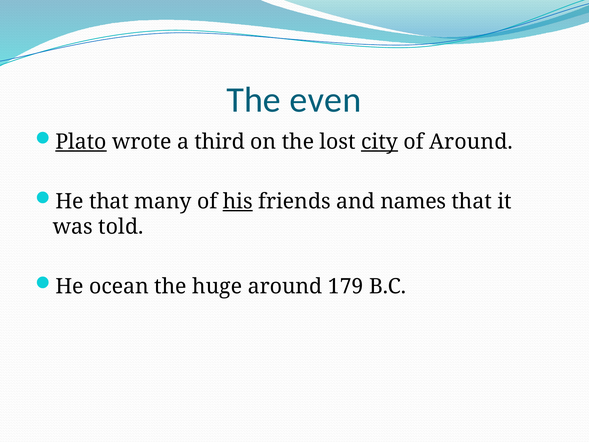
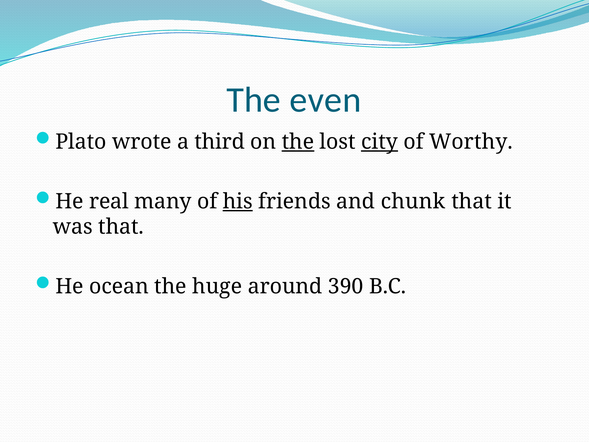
Plato underline: present -> none
the at (298, 142) underline: none -> present
of Around: Around -> Worthy
He that: that -> real
names: names -> chunk
was told: told -> that
179: 179 -> 390
